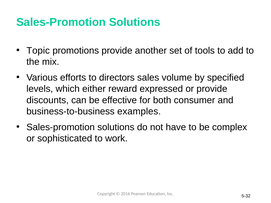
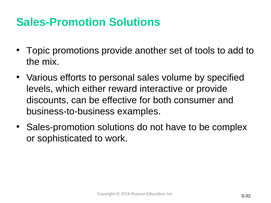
directors: directors -> personal
expressed: expressed -> interactive
